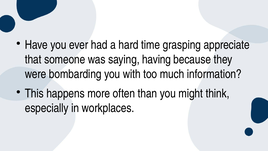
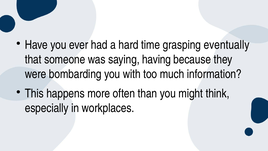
appreciate: appreciate -> eventually
